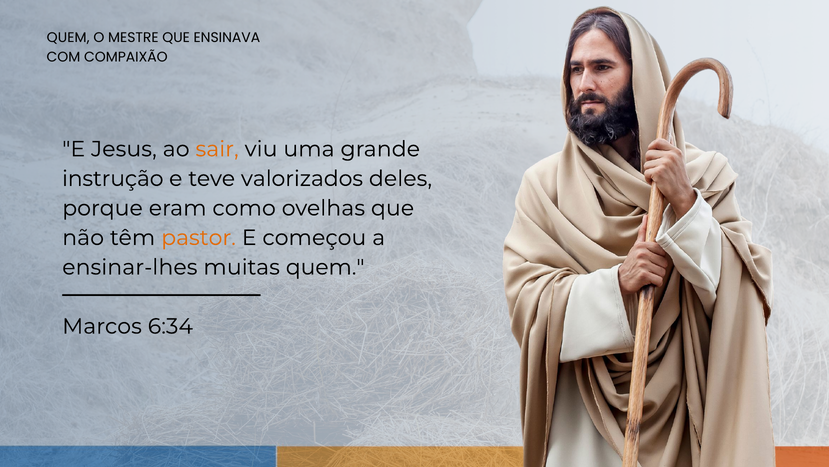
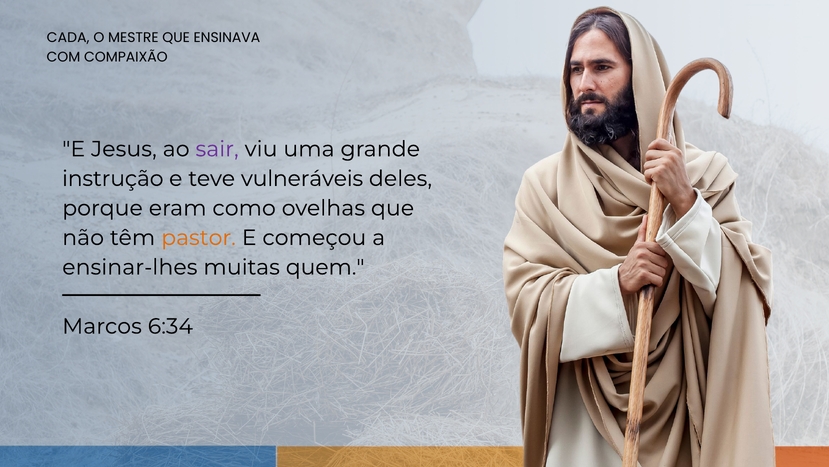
QUEM at (68, 38): QUEM -> CADA
sair colour: orange -> purple
valorizados: valorizados -> vulneráveis
